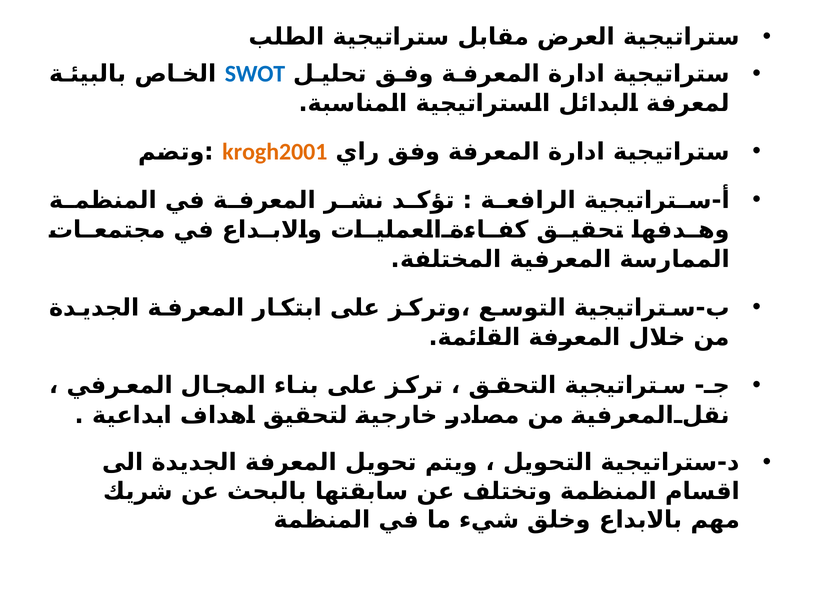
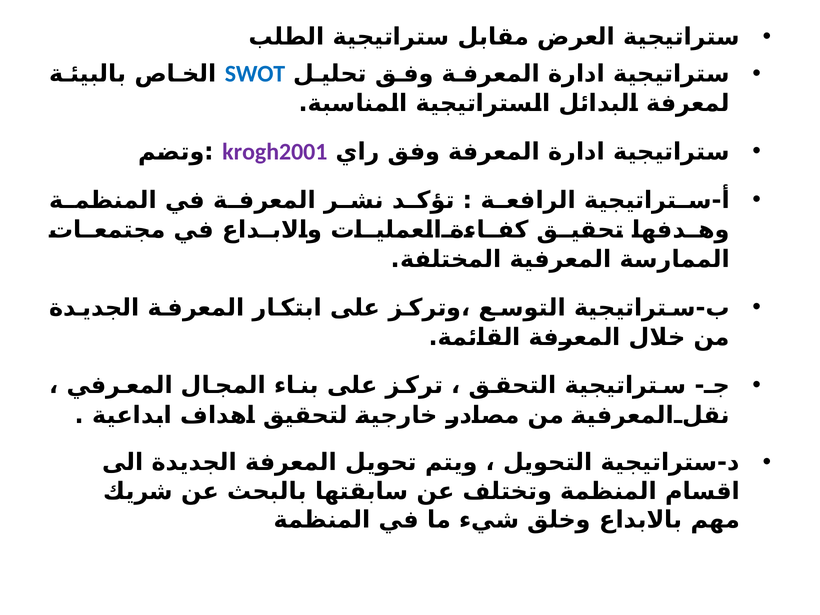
krogh2001 colour: orange -> purple
